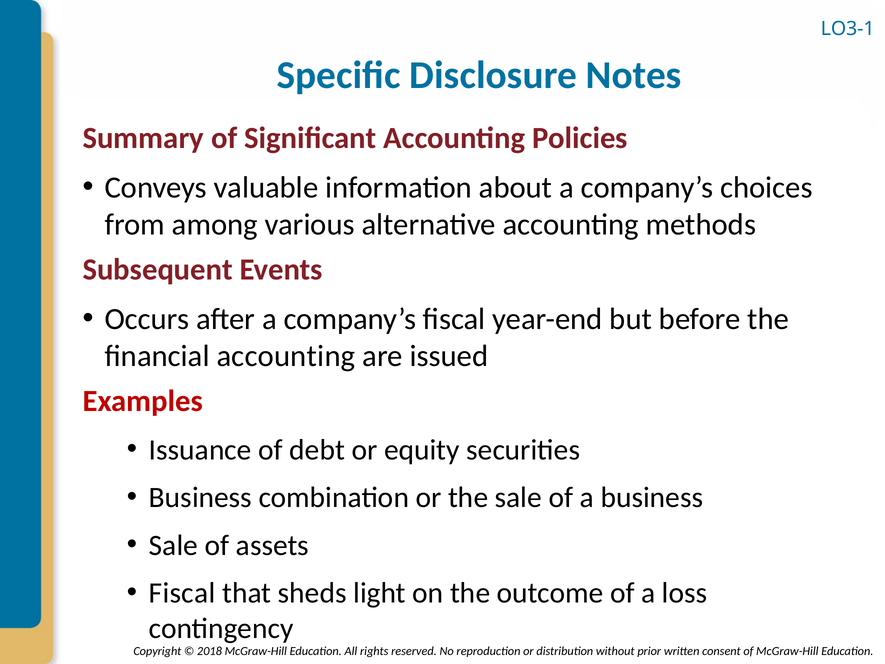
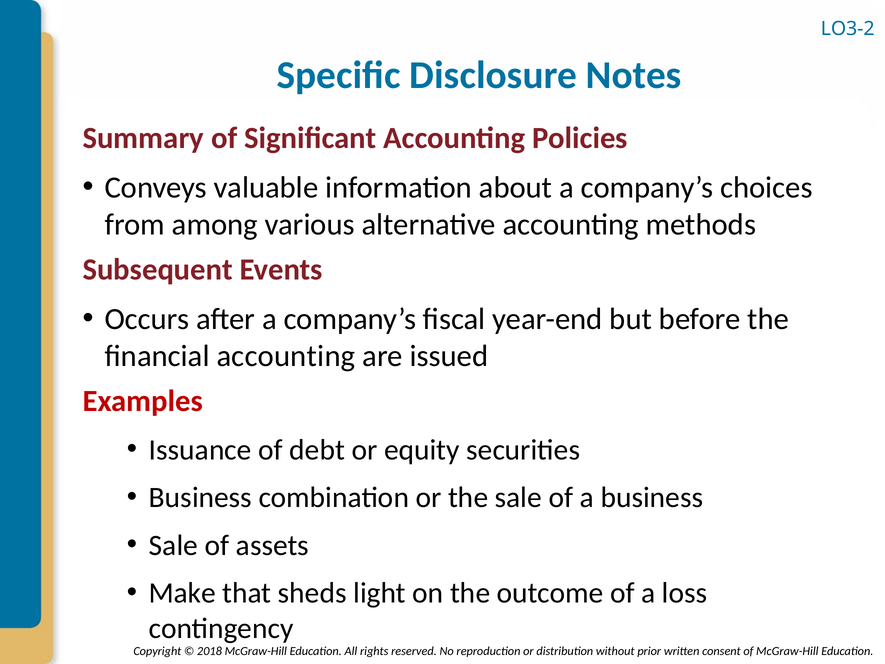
LO3-1: LO3-1 -> LO3-2
Fiscal at (182, 593): Fiscal -> Make
